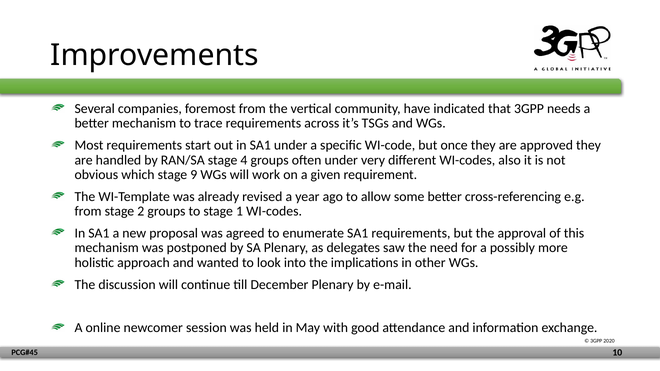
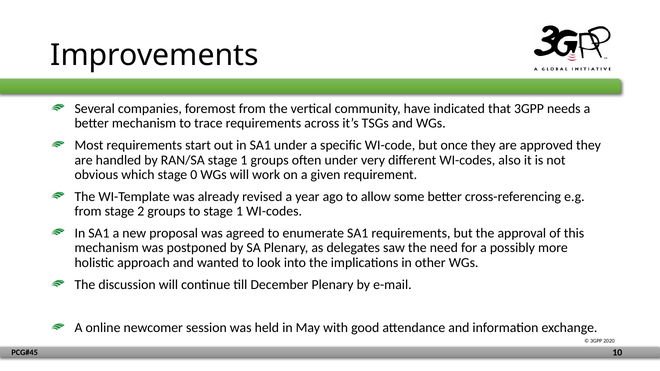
RAN/SA stage 4: 4 -> 1
9: 9 -> 0
